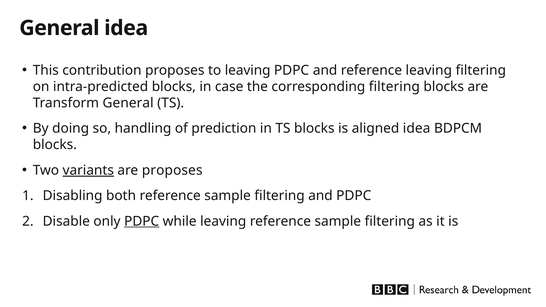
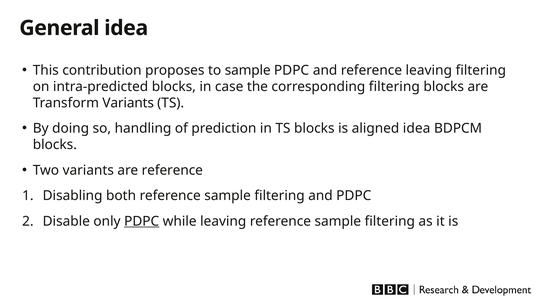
to leaving: leaving -> sample
Transform General: General -> Variants
variants at (88, 170) underline: present -> none
are proposes: proposes -> reference
